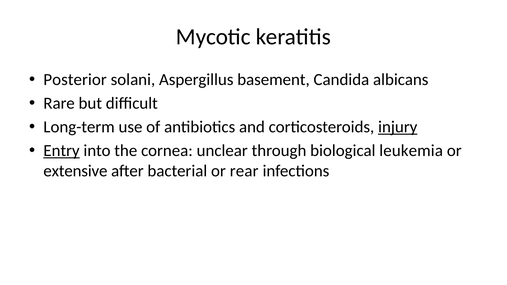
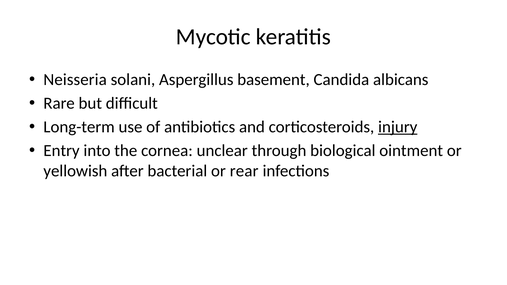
Posterior: Posterior -> Neisseria
Entry underline: present -> none
leukemia: leukemia -> ointment
extensive: extensive -> yellowish
